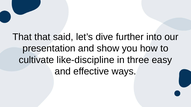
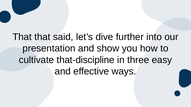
like-discipline: like-discipline -> that-discipline
